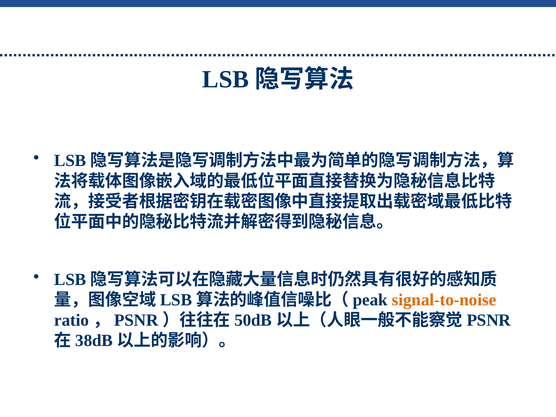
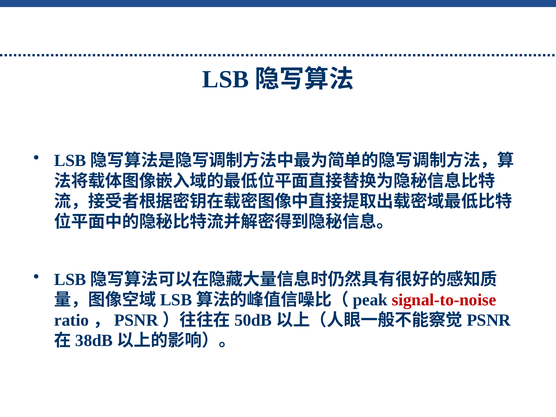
signal-to-noise colour: orange -> red
